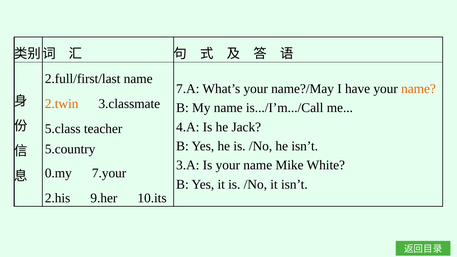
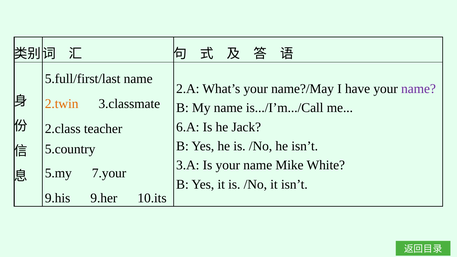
2.full/first/last: 2.full/first/last -> 5.full/first/last
7.A: 7.A -> 2.A
name at (418, 89) colour: orange -> purple
4.A: 4.A -> 6.A
5.class: 5.class -> 2.class
0.my: 0.my -> 5.my
2.his: 2.his -> 9.his
